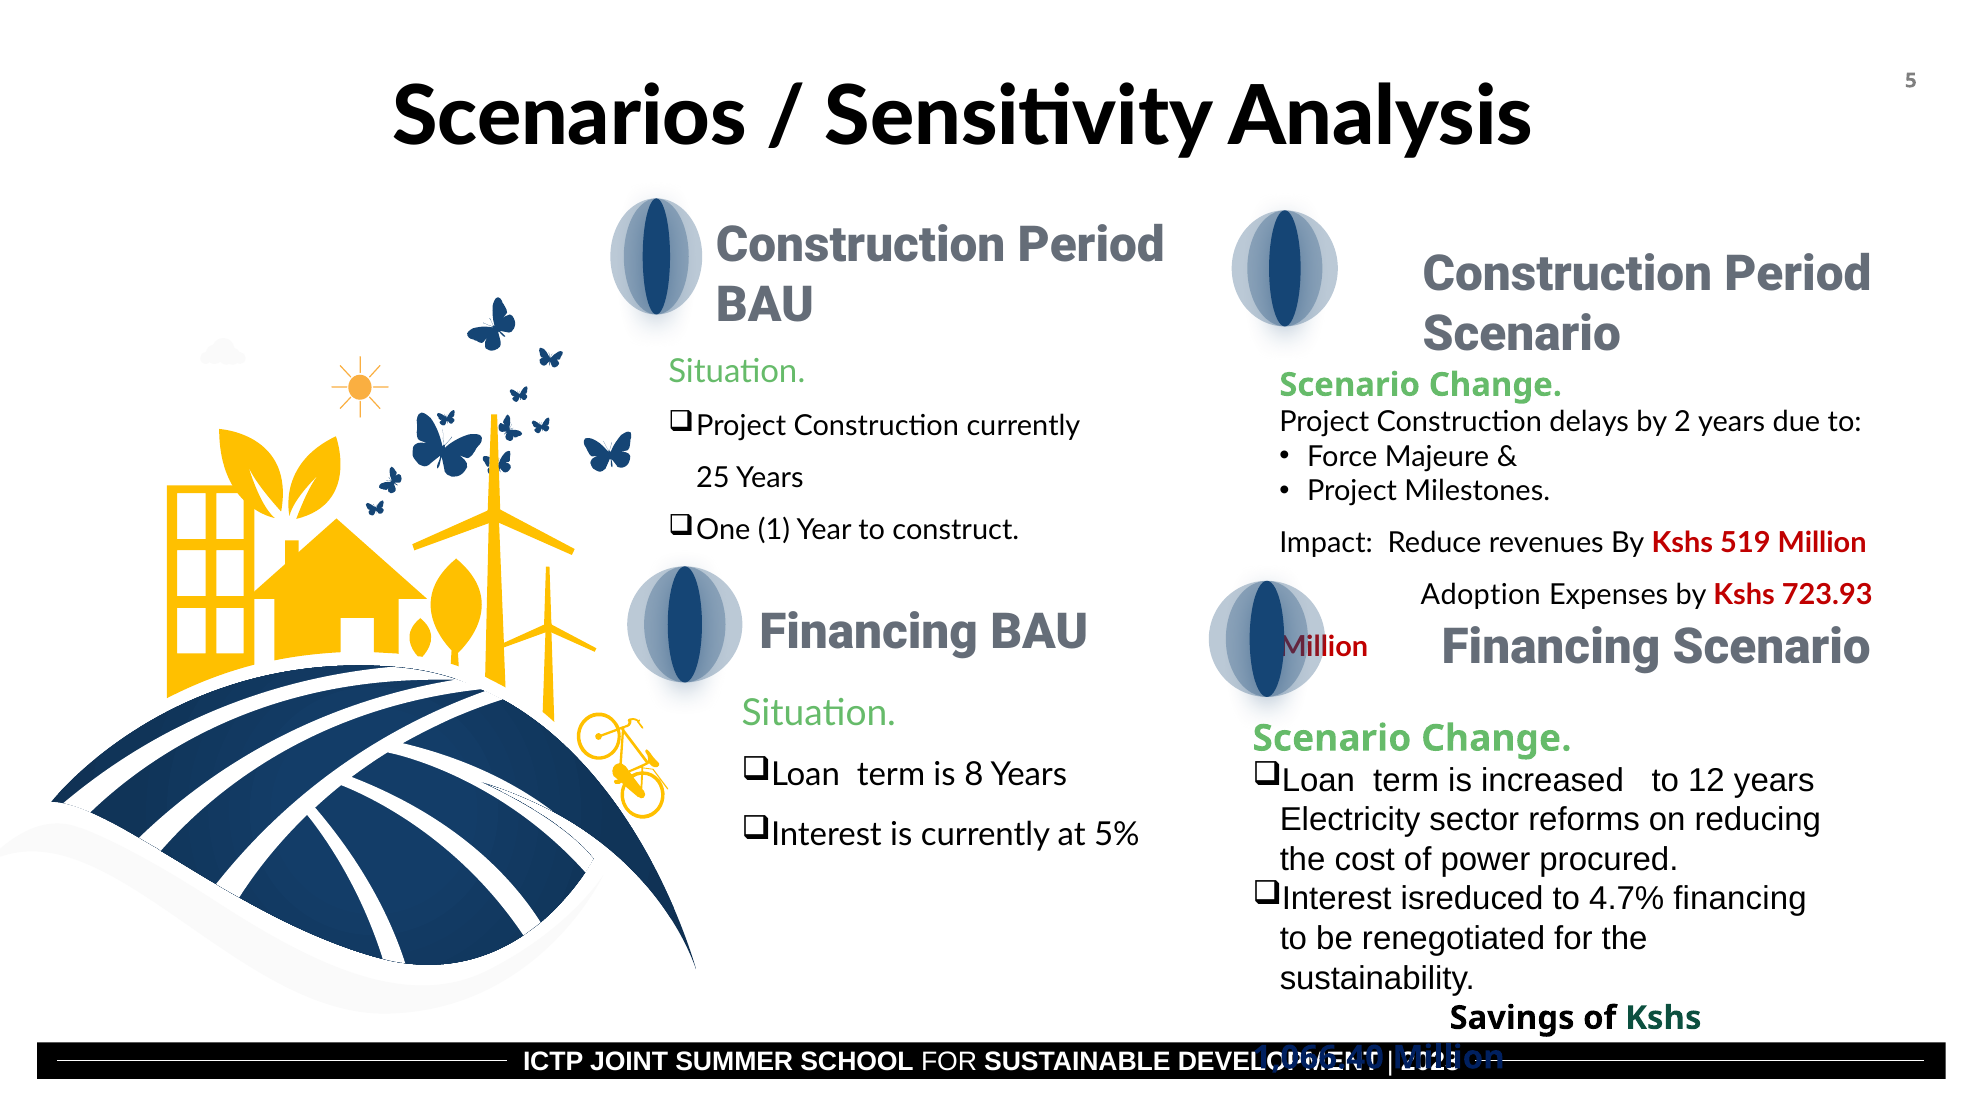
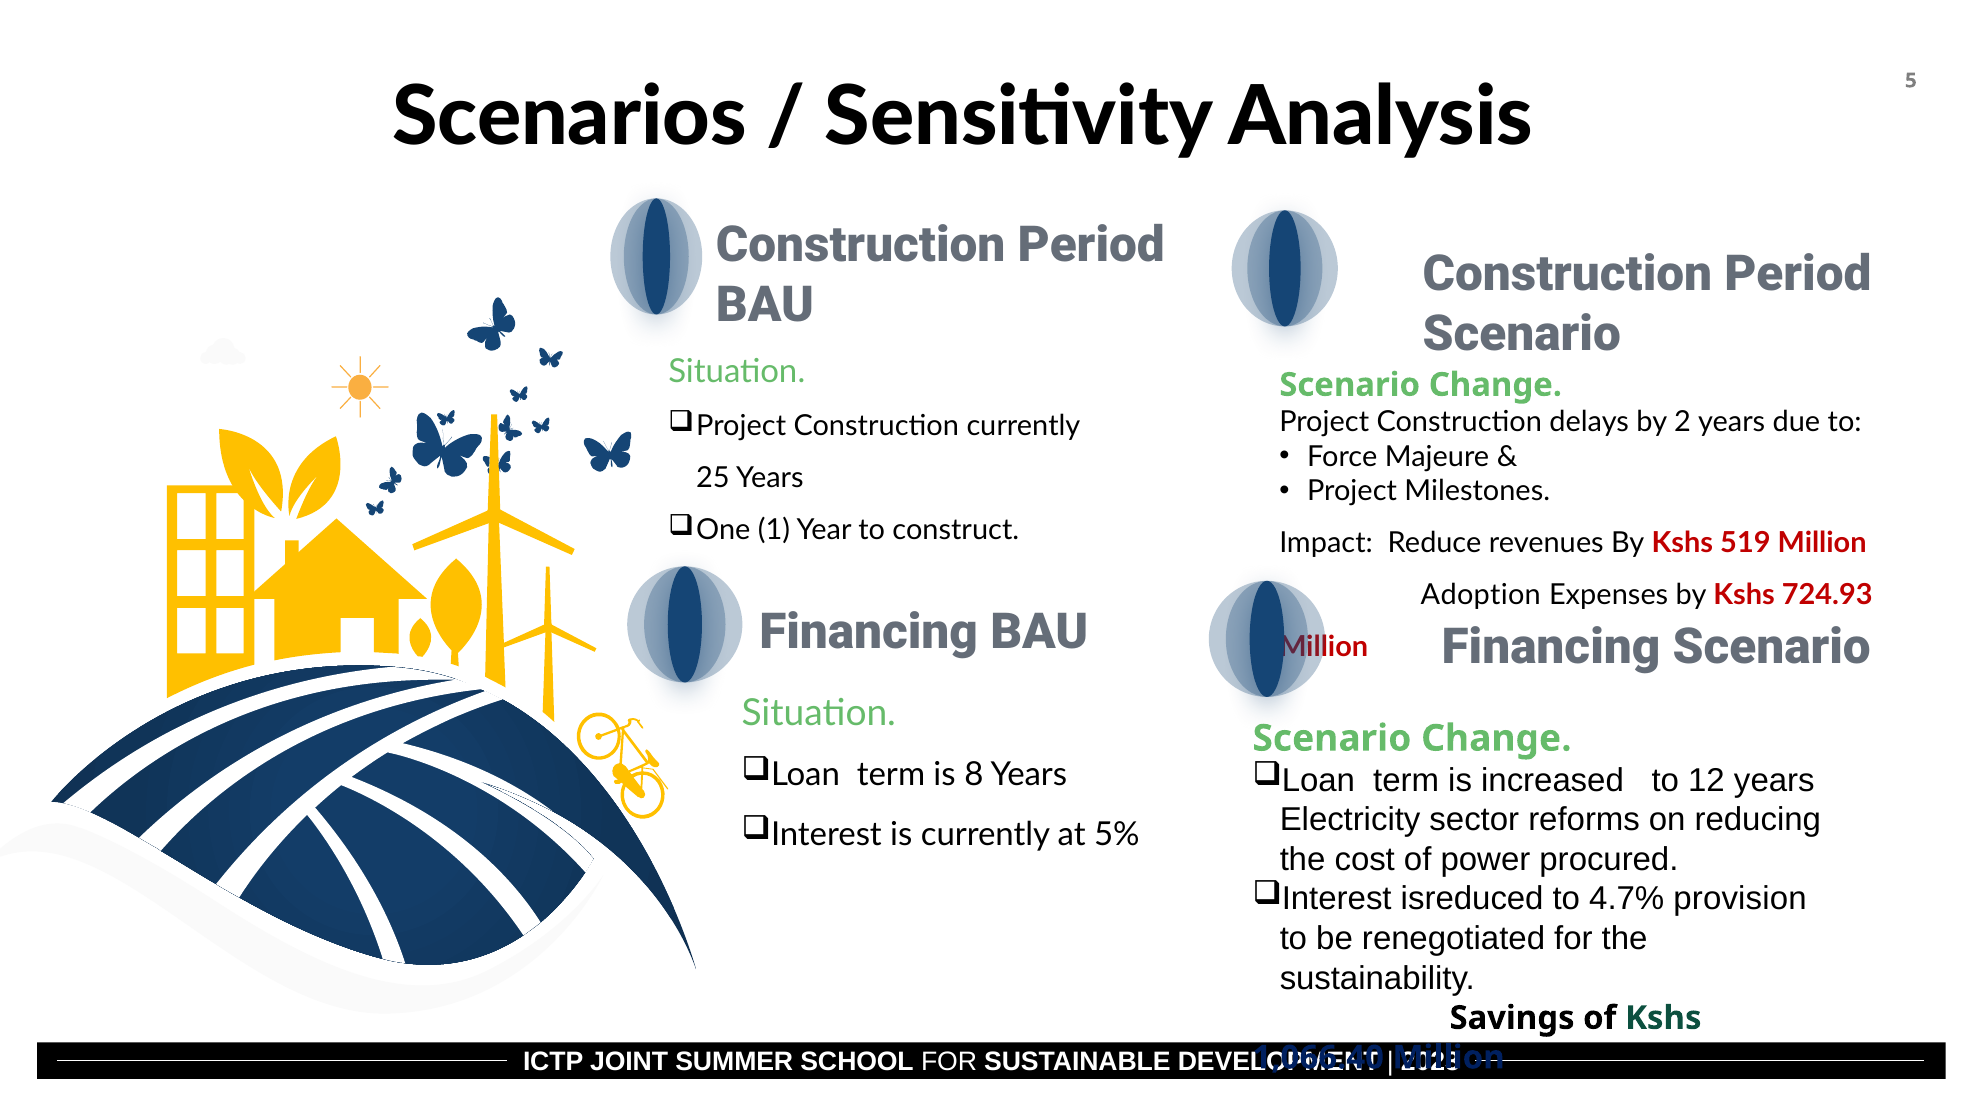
723.93: 723.93 -> 724.93
4.7% financing: financing -> provision
